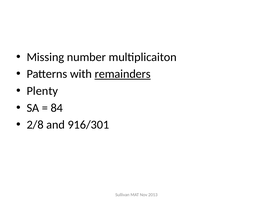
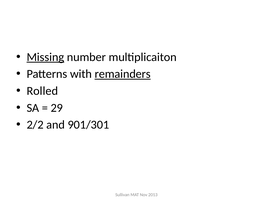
Missing underline: none -> present
Plenty: Plenty -> Rolled
84: 84 -> 29
2/8: 2/8 -> 2/2
916/301: 916/301 -> 901/301
